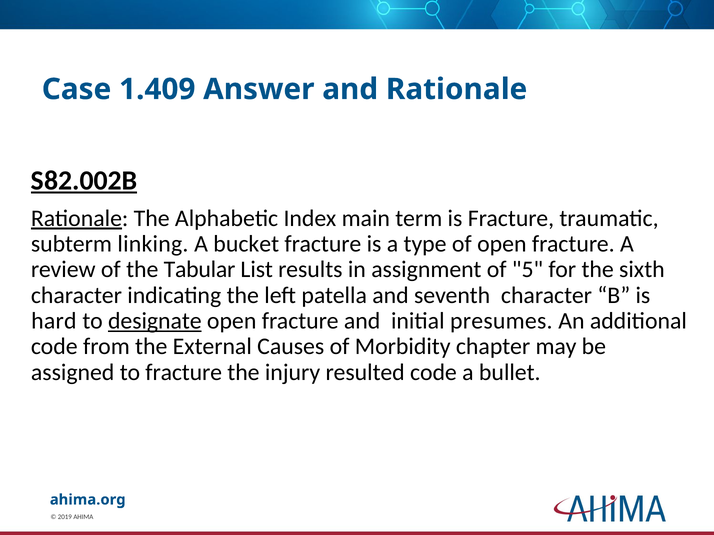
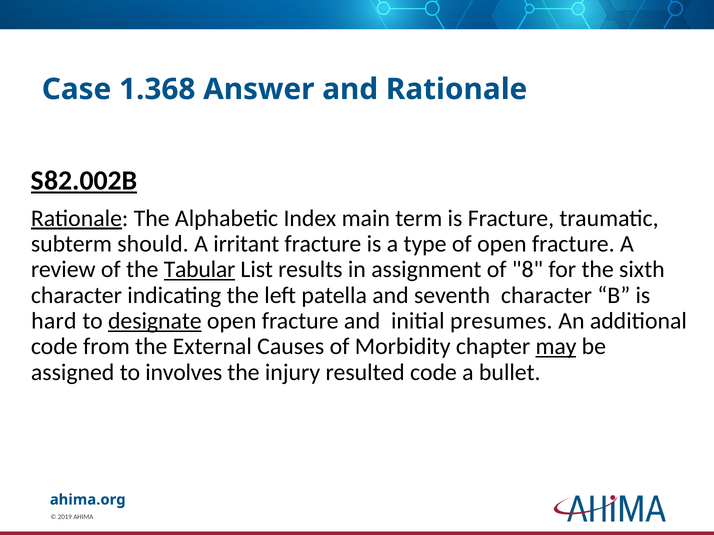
1.409: 1.409 -> 1.368
linking: linking -> should
bucket: bucket -> irritant
Tabular underline: none -> present
5: 5 -> 8
may underline: none -> present
to fracture: fracture -> involves
